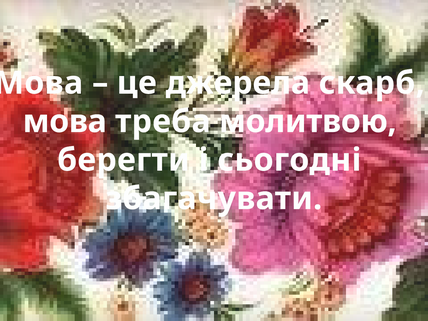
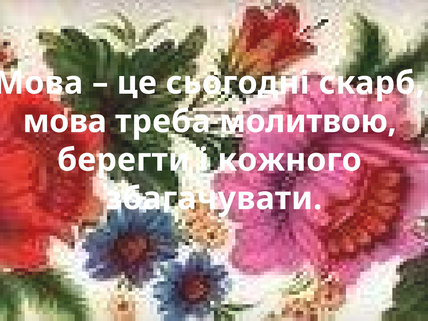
джерела: джерела -> сьогодні
сьогодні: сьогодні -> кожного
